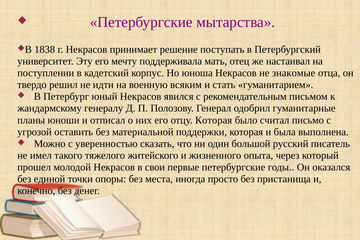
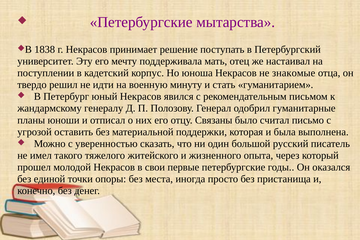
всяким: всяким -> минуту
отцу Которая: Которая -> Связаны
